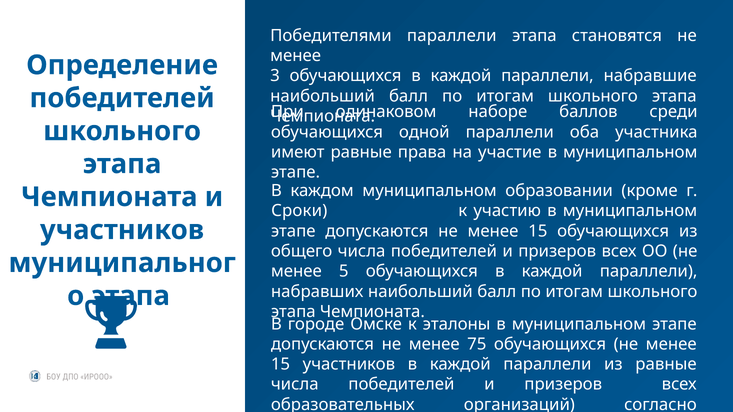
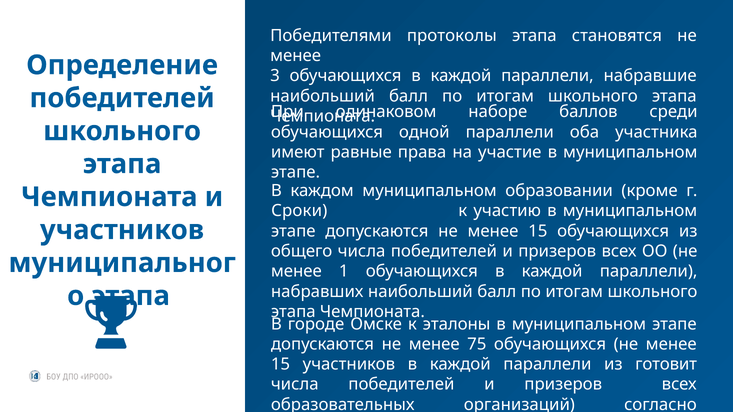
Победителями параллели: параллели -> протоколы
5: 5 -> 1
из равные: равные -> готовит
